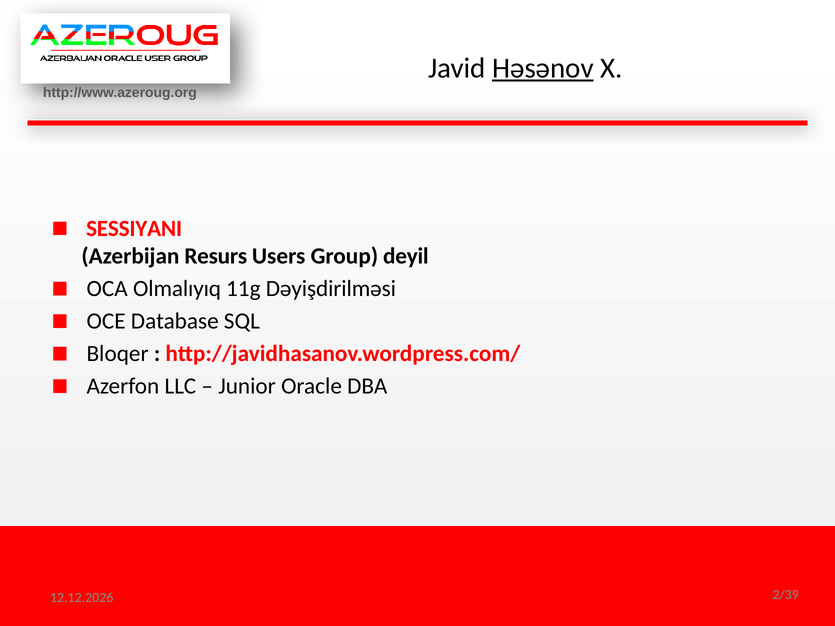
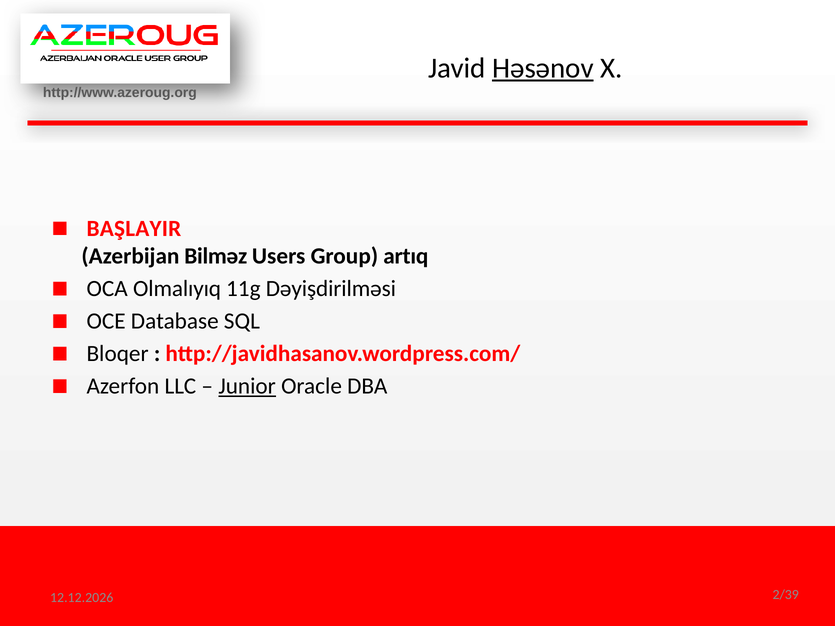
SESSIYANI: SESSIYANI -> BAŞLAYIR
Resurs: Resurs -> Bilməz
deyil: deyil -> artıq
Junior underline: none -> present
